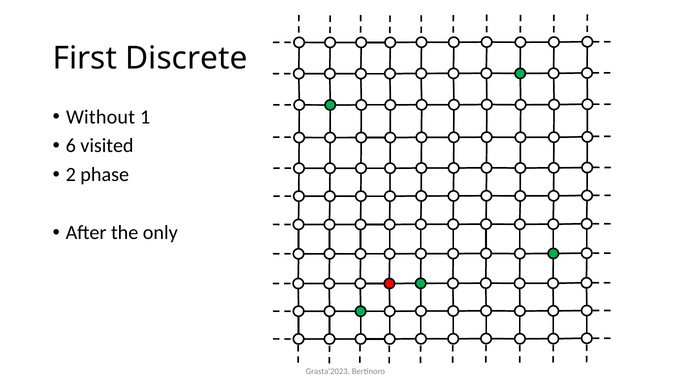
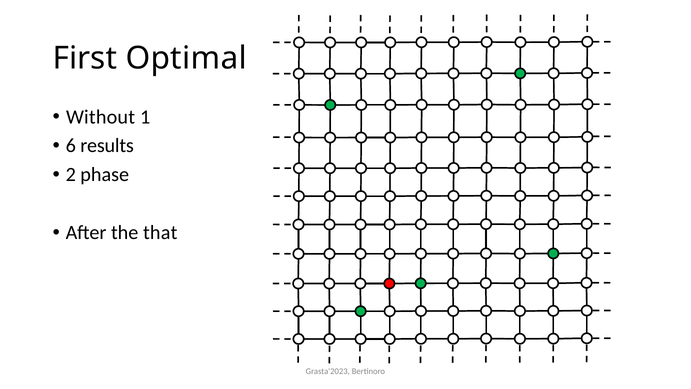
Discrete: Discrete -> Optimal
visited: visited -> results
only: only -> that
